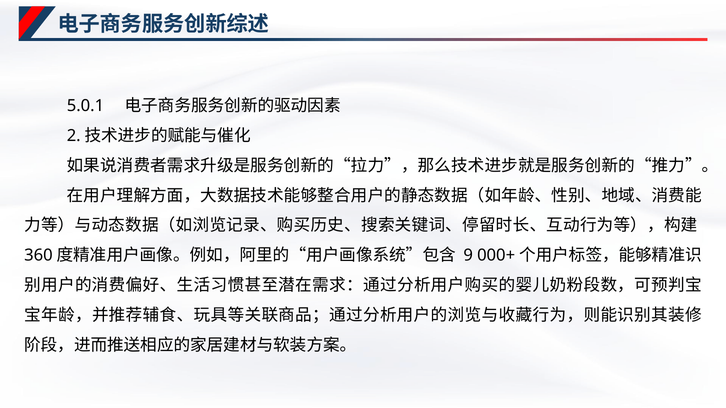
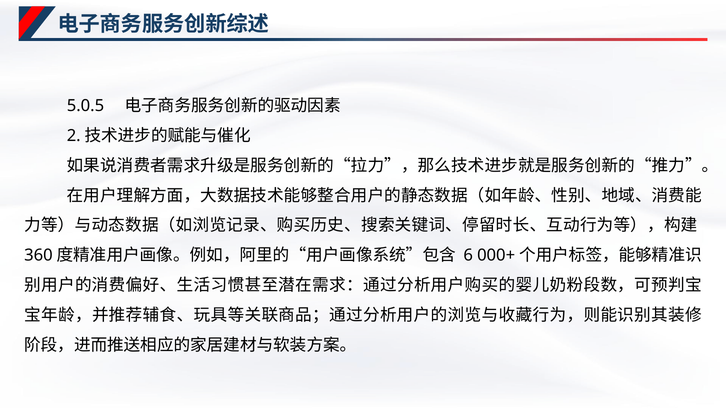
5.0.1: 5.0.1 -> 5.0.5
9: 9 -> 6
